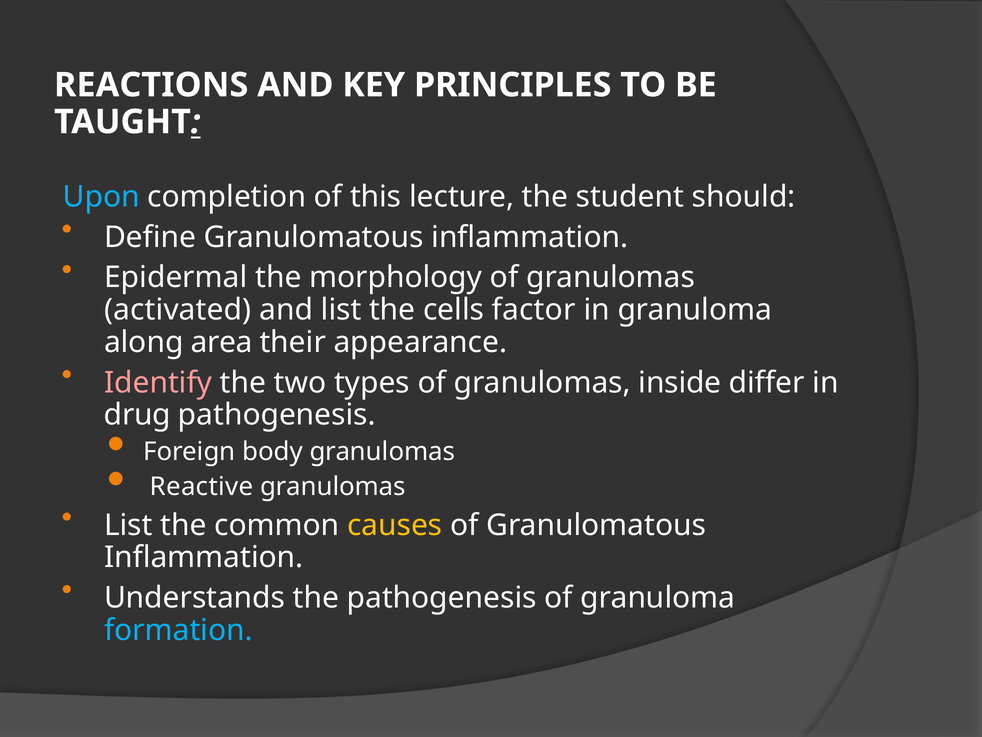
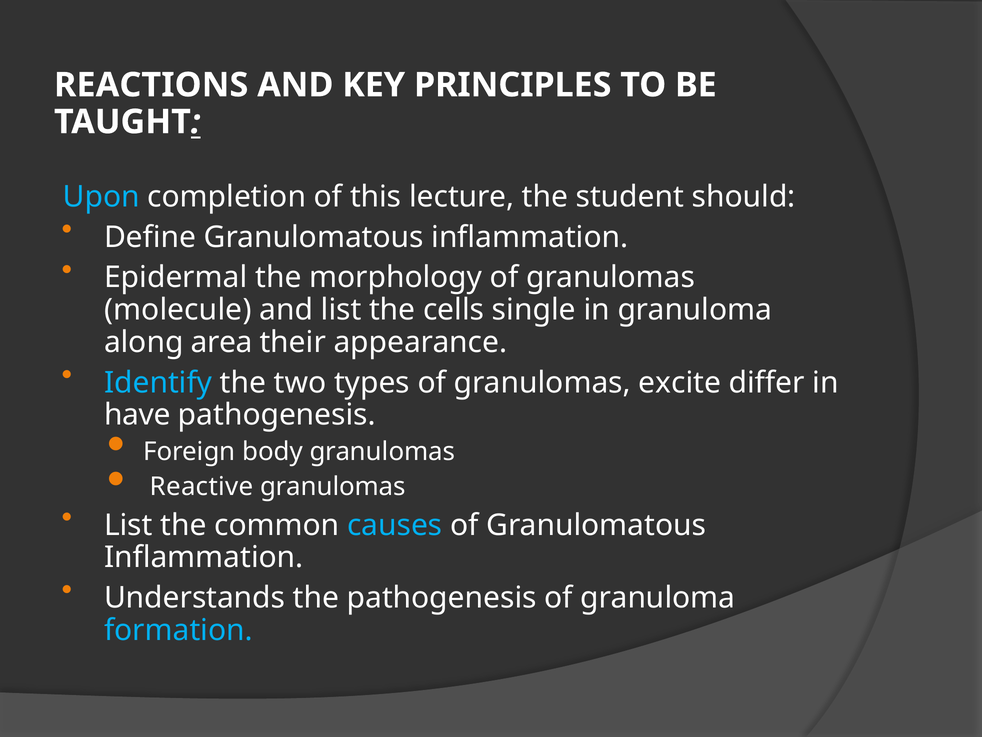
activated: activated -> molecule
factor: factor -> single
Identify colour: pink -> light blue
inside: inside -> excite
drug: drug -> have
causes colour: yellow -> light blue
